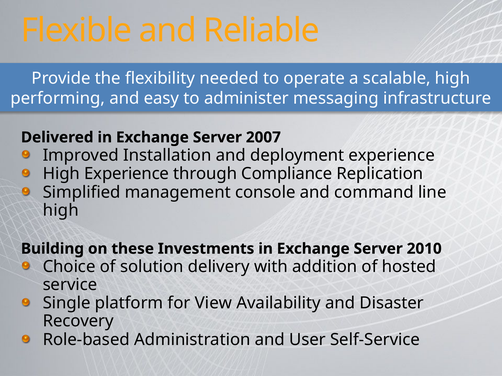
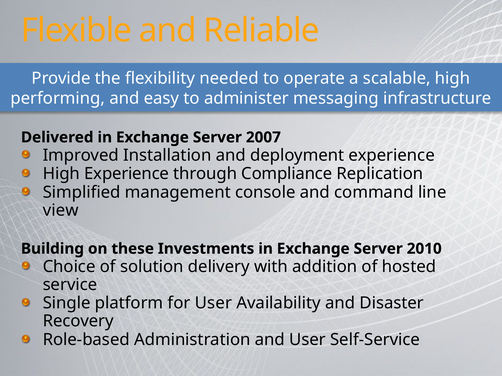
high at (61, 211): high -> view
for View: View -> User
